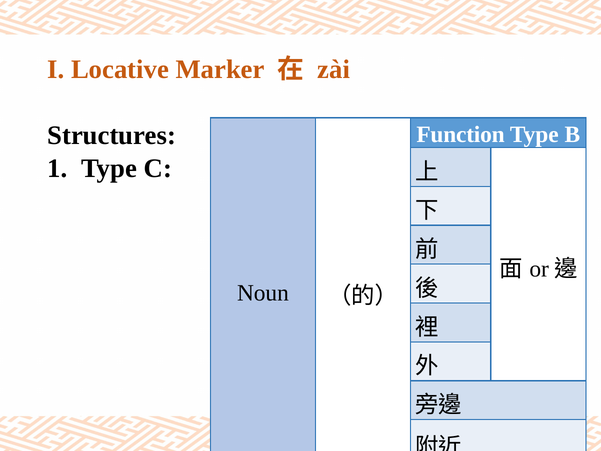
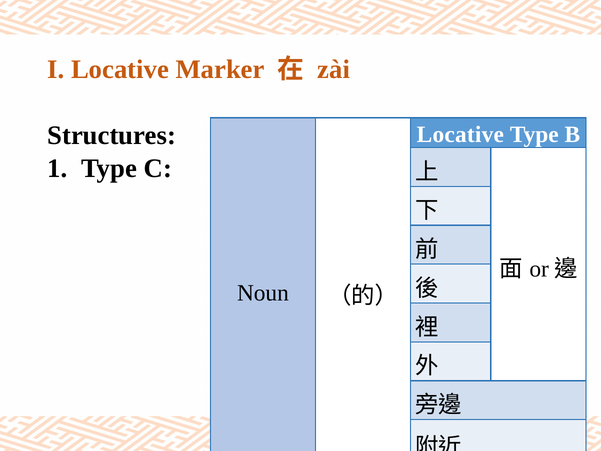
Function at (461, 135): Function -> Locative
